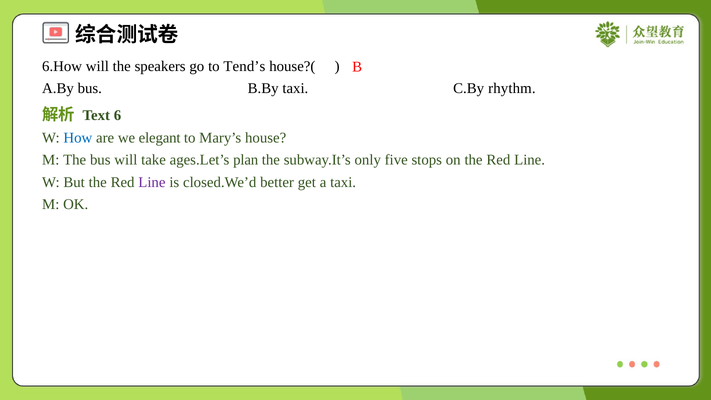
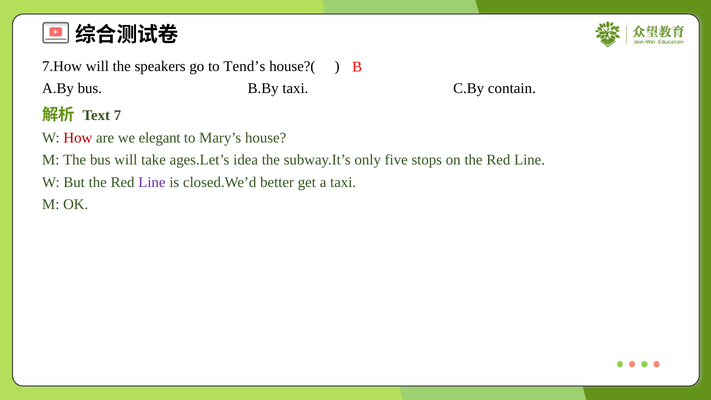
6.How: 6.How -> 7.How
rhythm: rhythm -> contain
6: 6 -> 7
How colour: blue -> red
plan: plan -> idea
